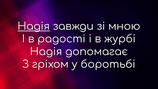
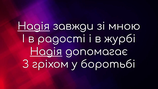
Надія at (46, 52) underline: none -> present
